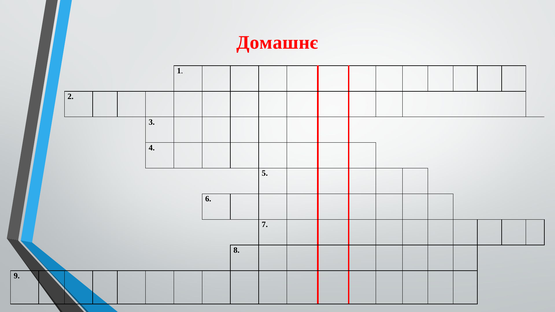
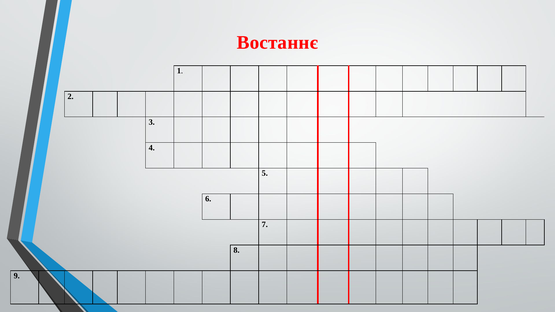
Домашнє: Домашнє -> Востаннє
